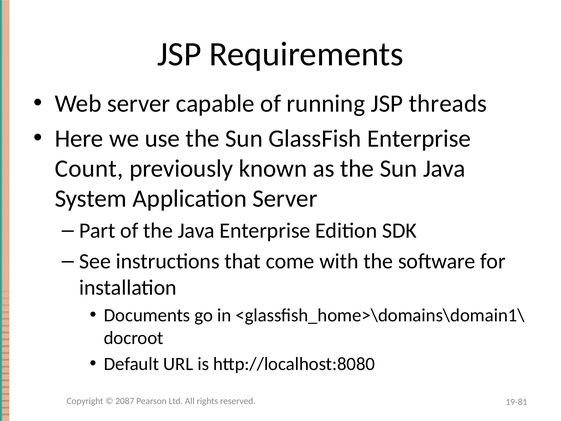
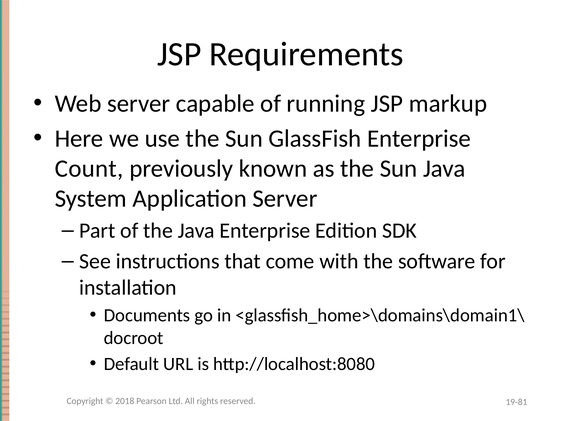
threads: threads -> markup
2087: 2087 -> 2018
